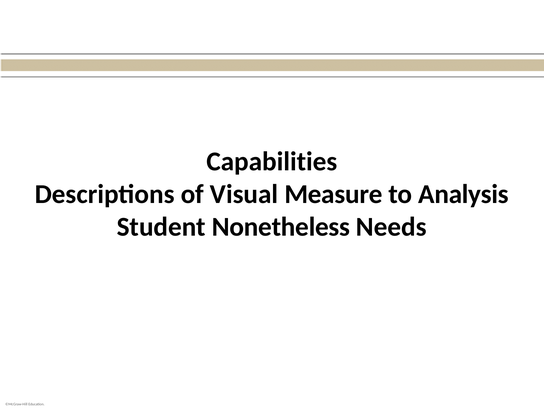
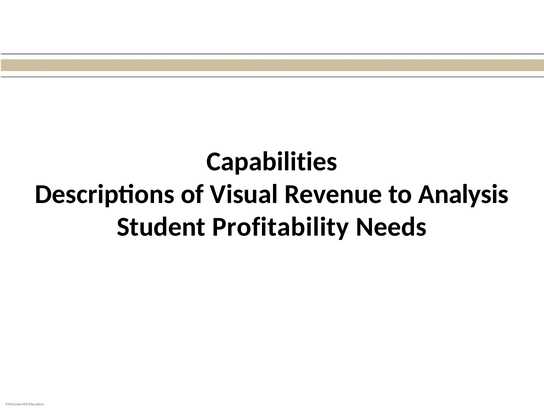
Measure: Measure -> Revenue
Nonetheless: Nonetheless -> Profitability
